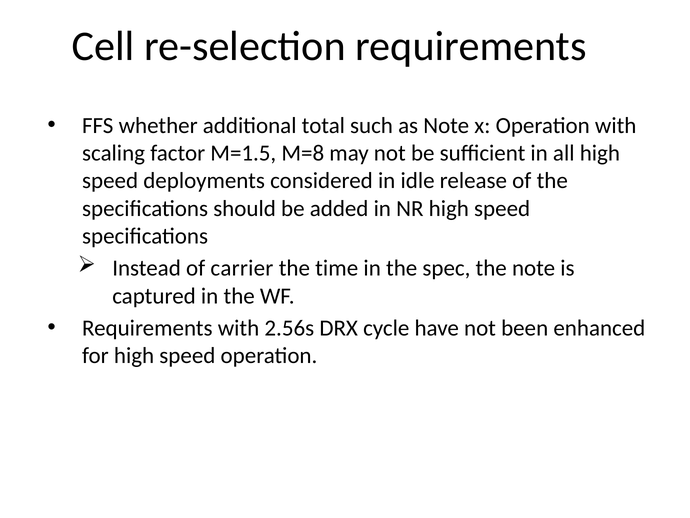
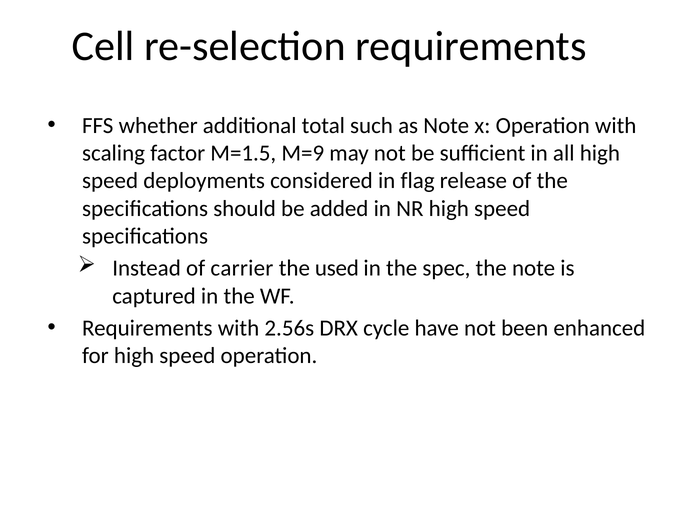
M=8: M=8 -> M=9
idle: idle -> flag
time: time -> used
